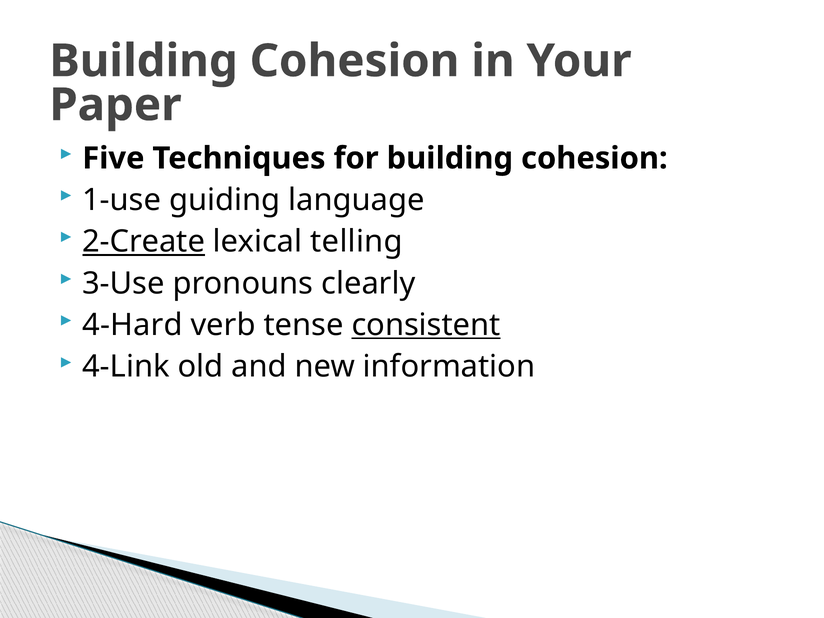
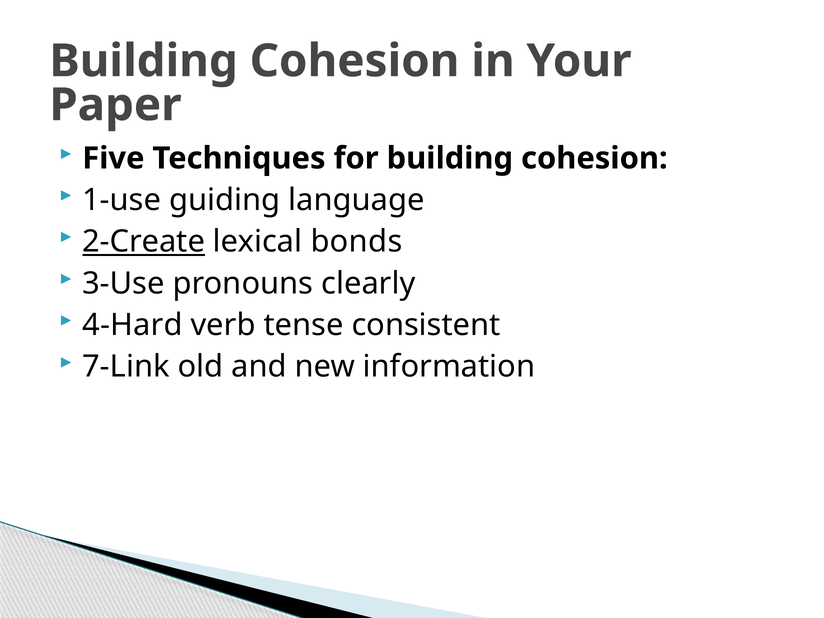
telling: telling -> bonds
consistent underline: present -> none
4-Link: 4-Link -> 7-Link
